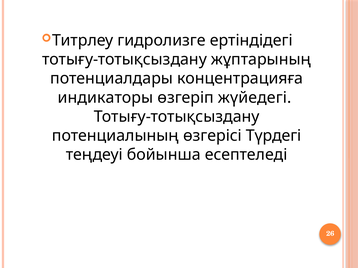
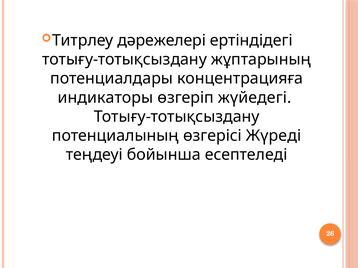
гидролизге: гидролизге -> дәрежелерi
Түрдегі: Түрдегі -> Жүреді
